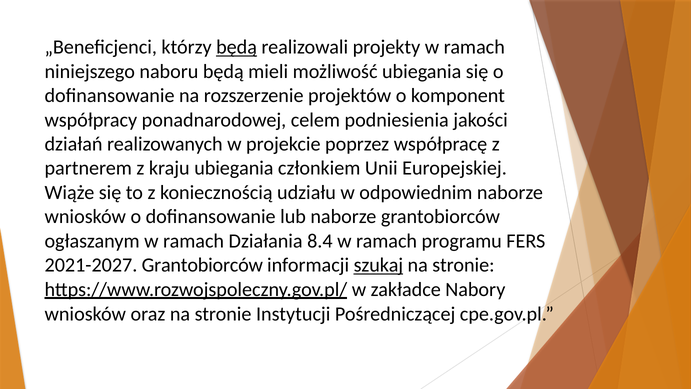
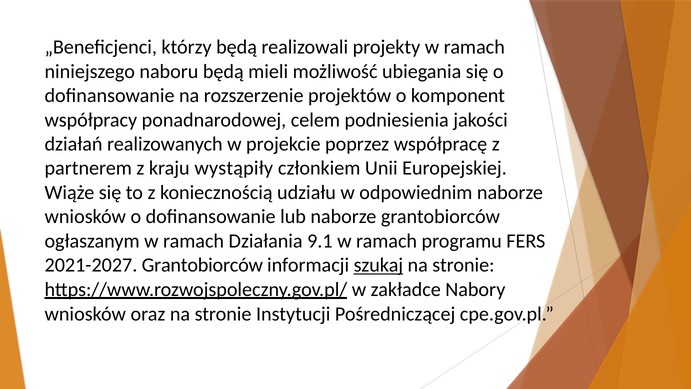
będą at (237, 47) underline: present -> none
kraju ubiegania: ubiegania -> wystąpiły
8.4: 8.4 -> 9.1
